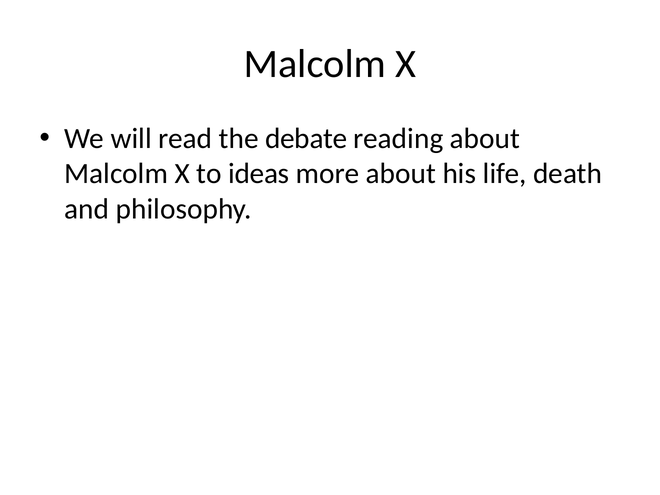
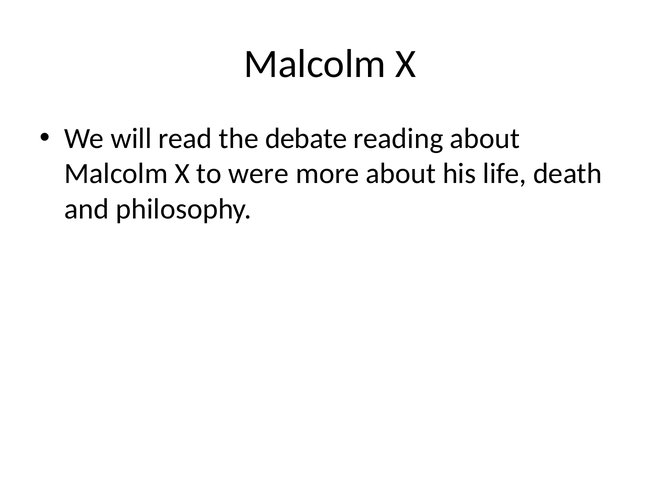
ideas: ideas -> were
